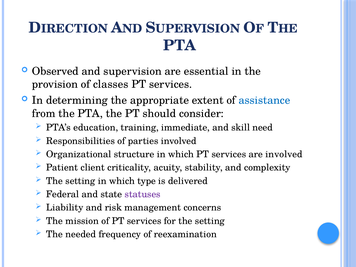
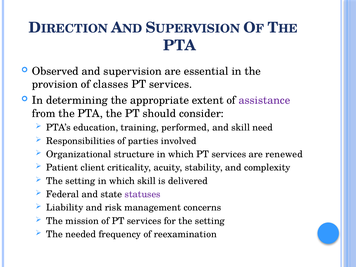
assistance colour: blue -> purple
immediate: immediate -> performed
are involved: involved -> renewed
which type: type -> skill
